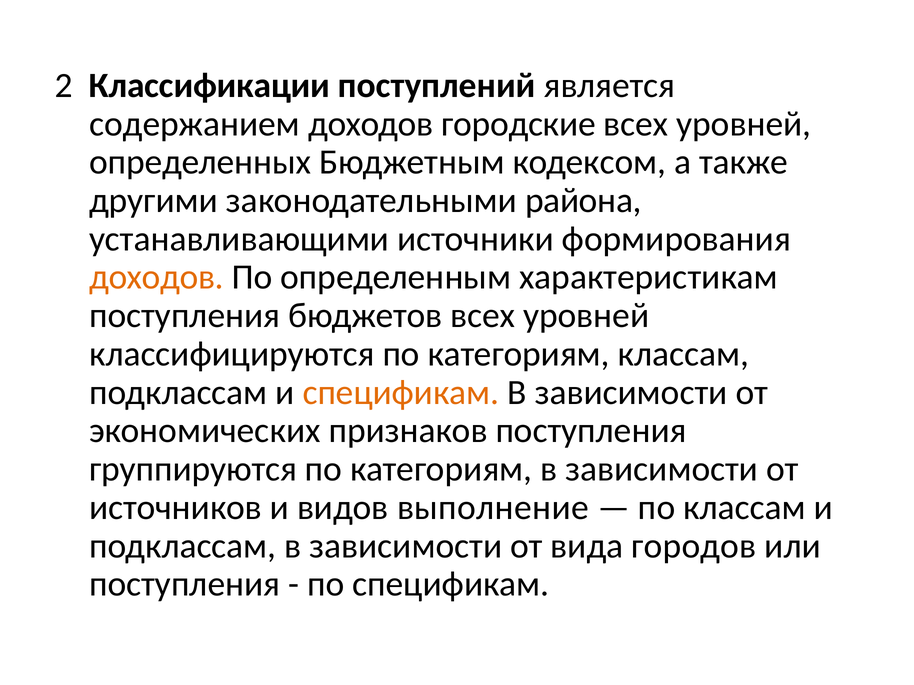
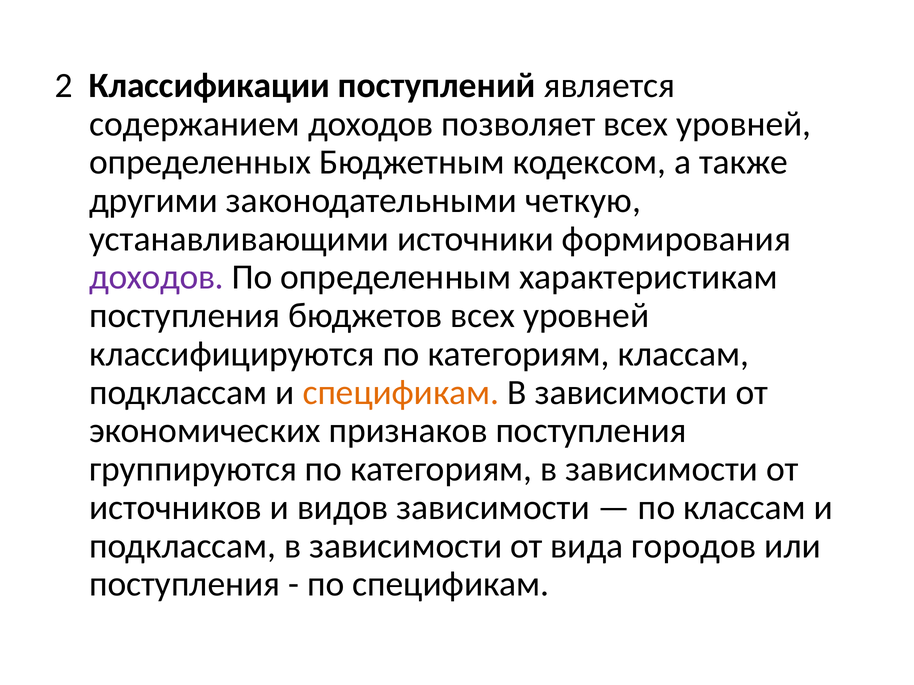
городские: городские -> позволяет
района: района -> четкую
доходов at (156, 277) colour: orange -> purple
видов выполнение: выполнение -> зависимости
